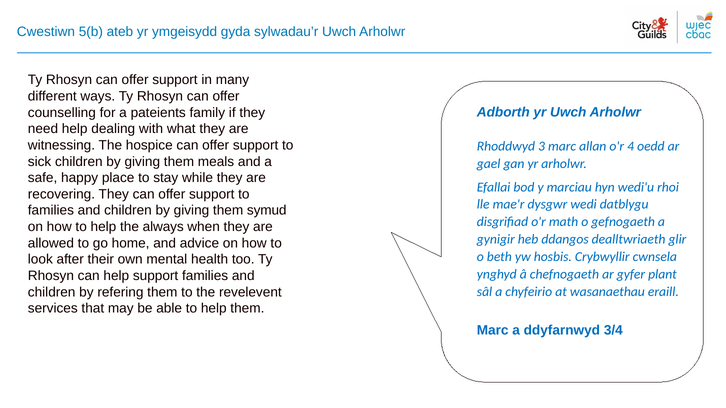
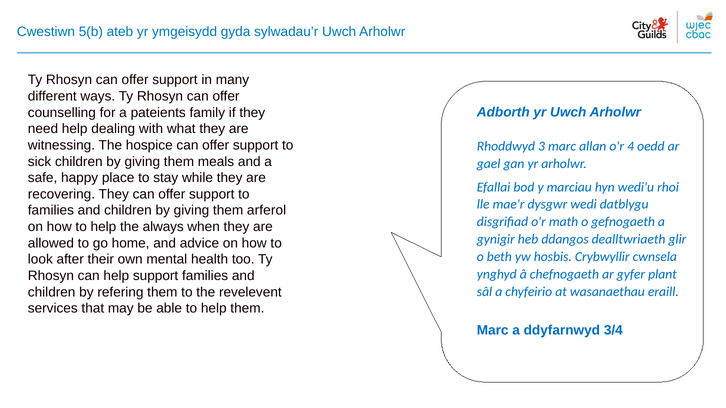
symud: symud -> arferol
